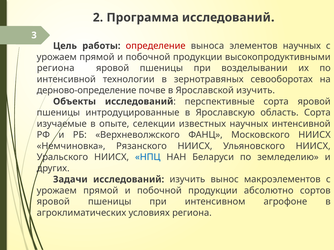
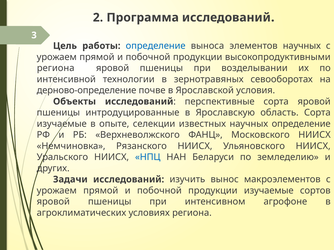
определение at (156, 46) colour: red -> blue
Ярославской изучить: изучить -> условия
научных интенсивной: интенсивной -> определение
продукции абсолютно: абсолютно -> изучаемые
